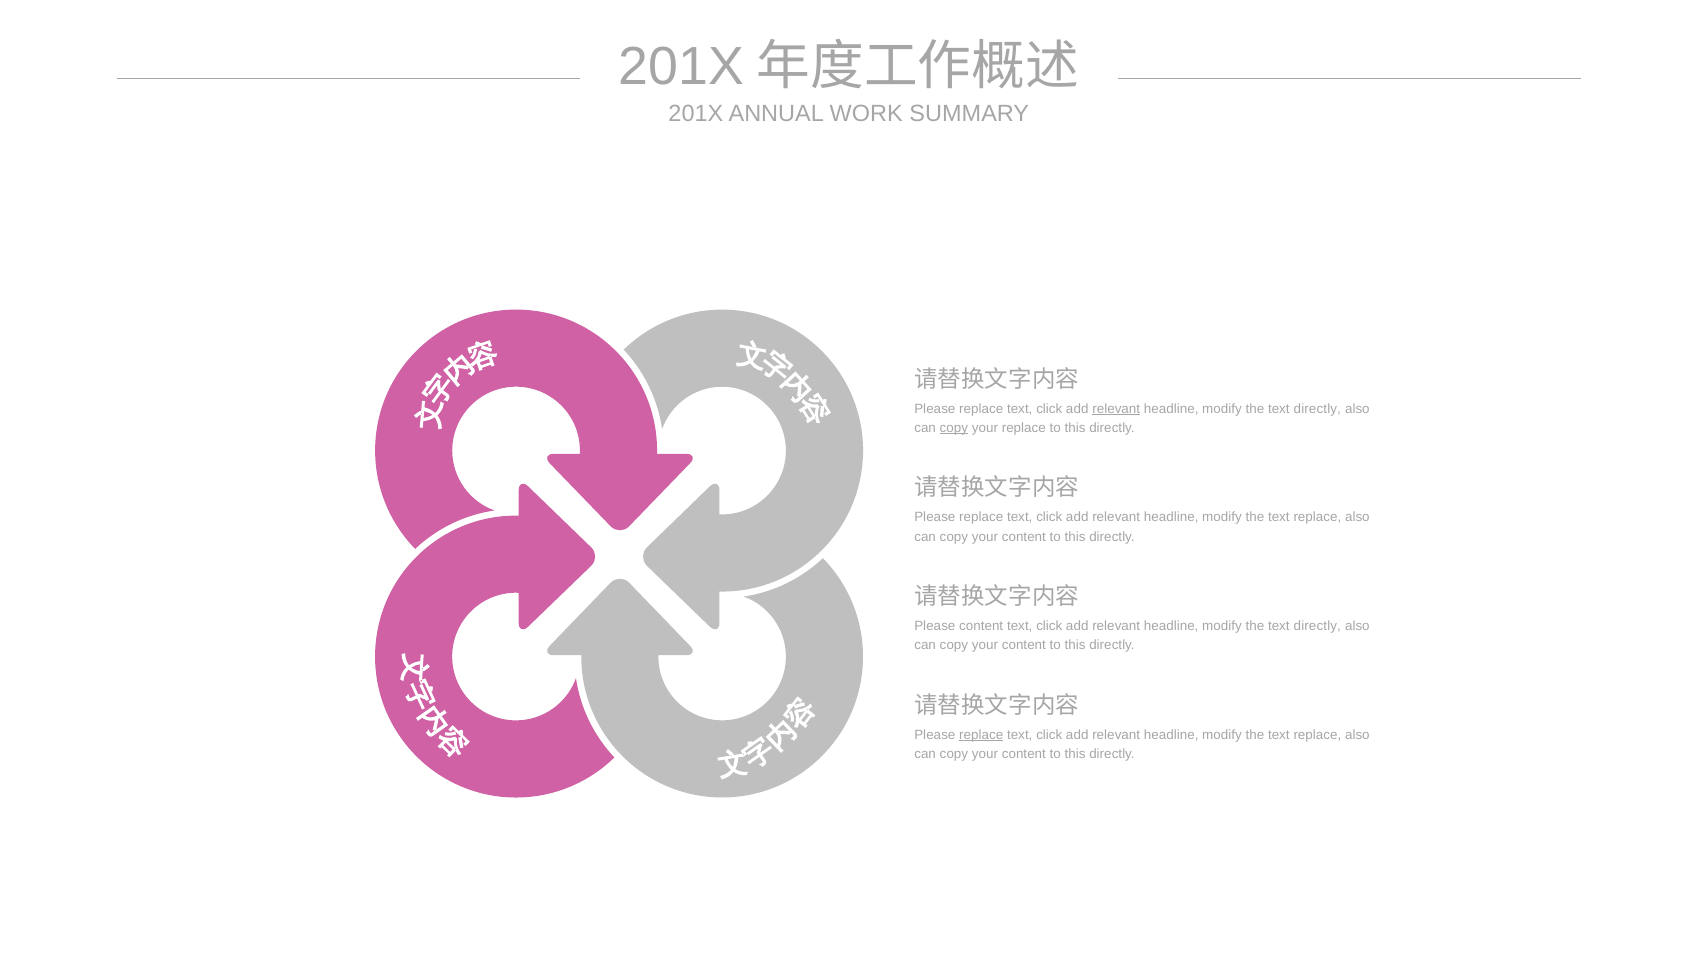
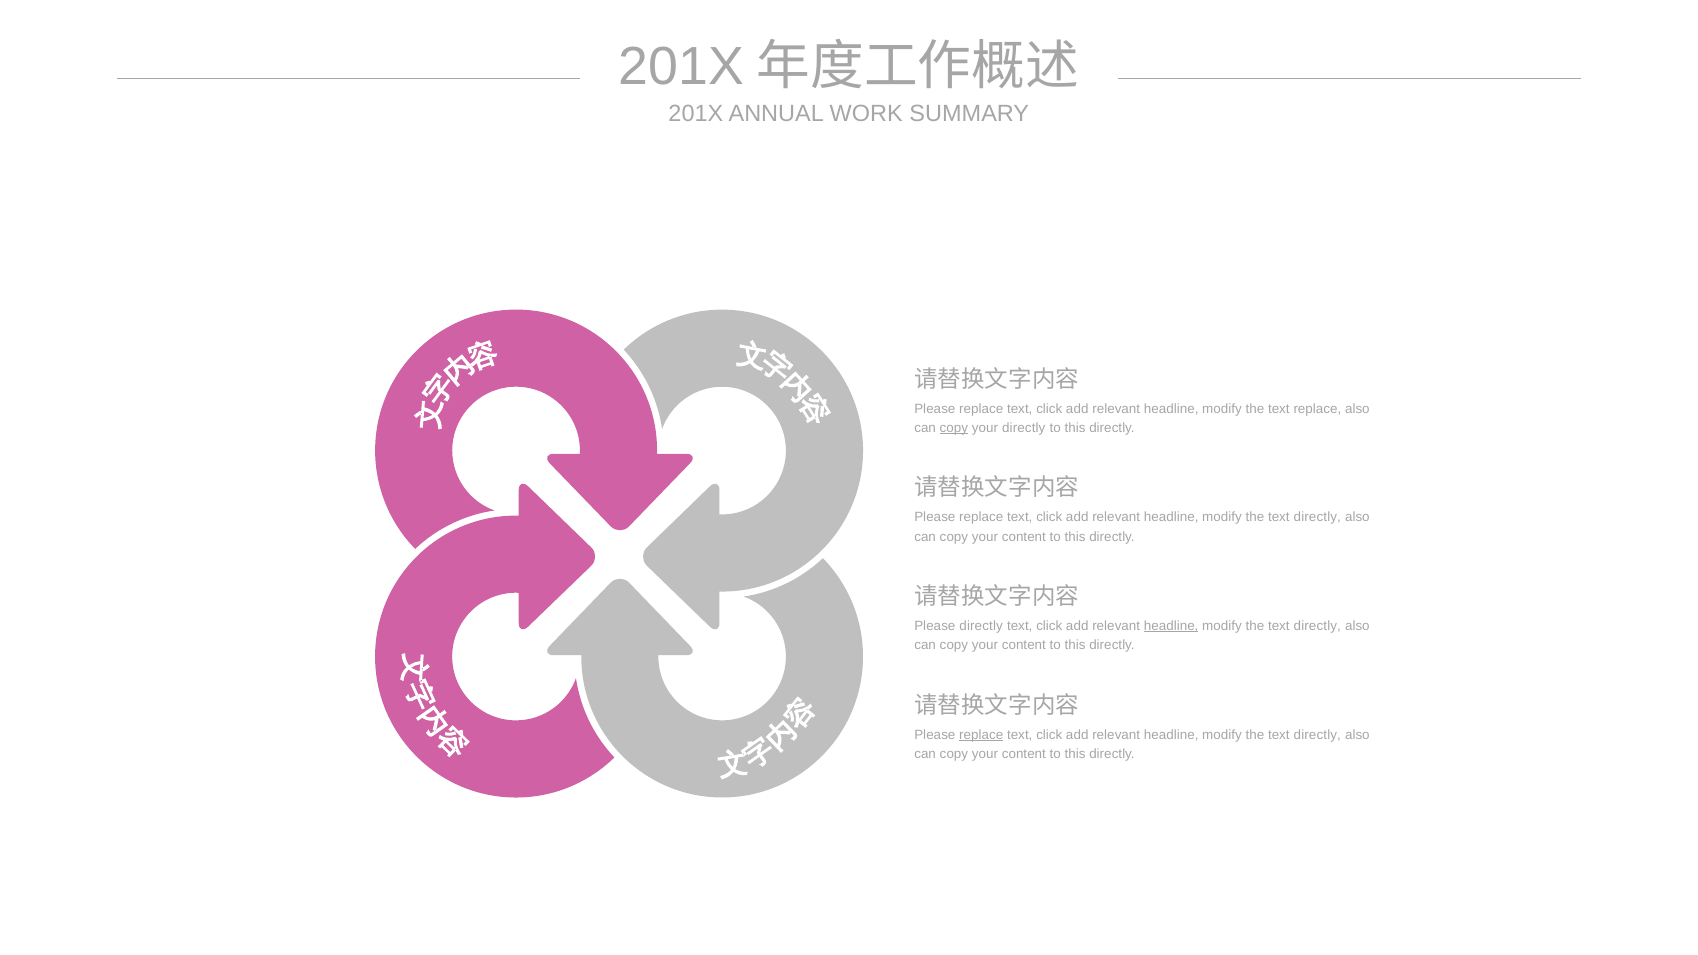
relevant at (1116, 409) underline: present -> none
directly at (1317, 409): directly -> replace
your replace: replace -> directly
replace at (1317, 517): replace -> directly
Please content: content -> directly
headline at (1171, 626) underline: none -> present
replace at (1317, 735): replace -> directly
